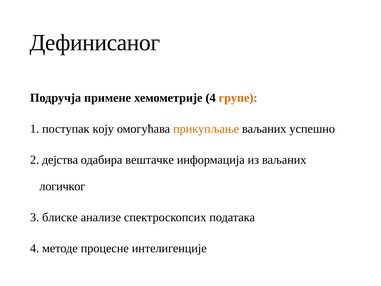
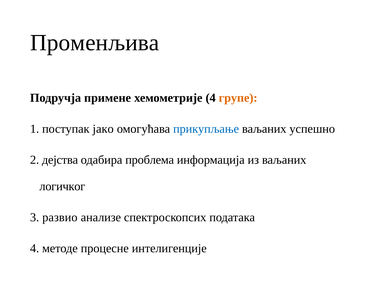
Дефинисаног: Дефинисаног -> Променљива
коју: коју -> јако
прикупљање colour: orange -> blue
вештачке: вештачке -> проблема
блиске: блиске -> развио
